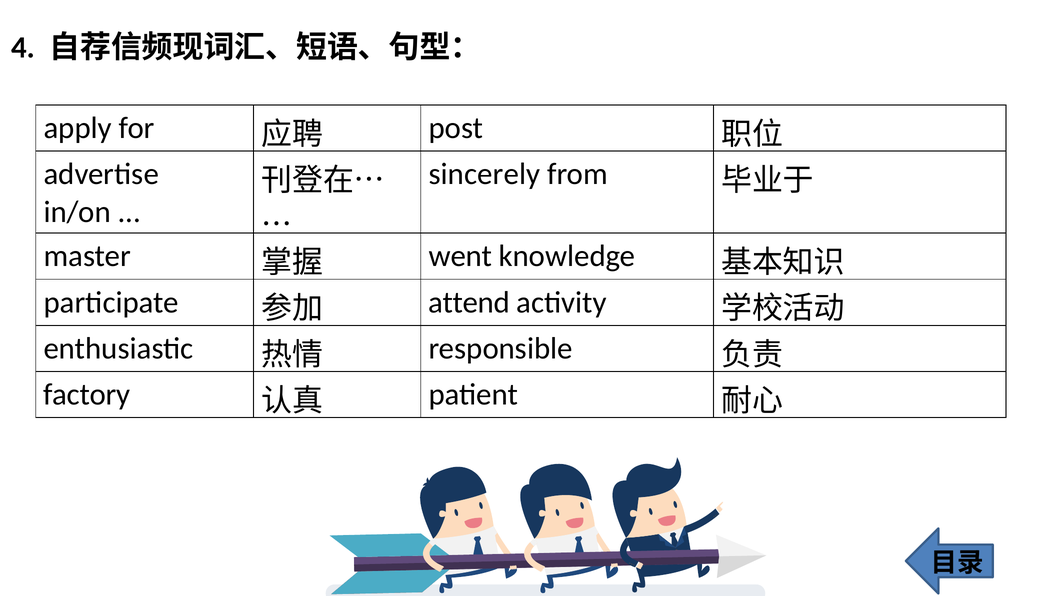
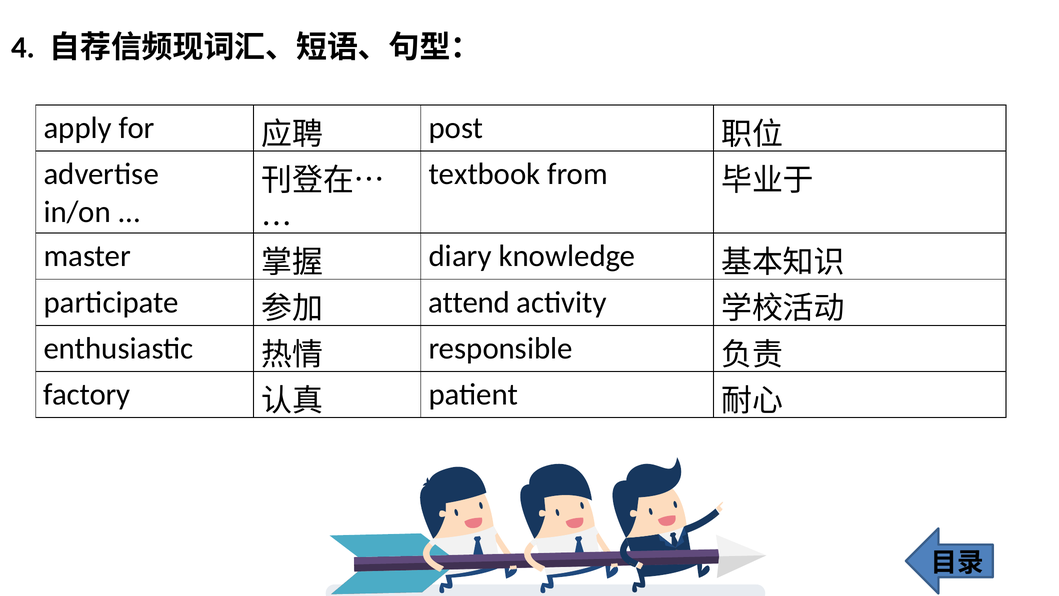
sincerely: sincerely -> textbook
went: went -> diary
